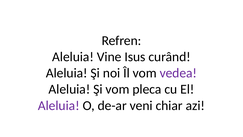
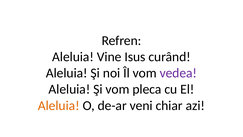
Aleluia at (59, 105) colour: purple -> orange
